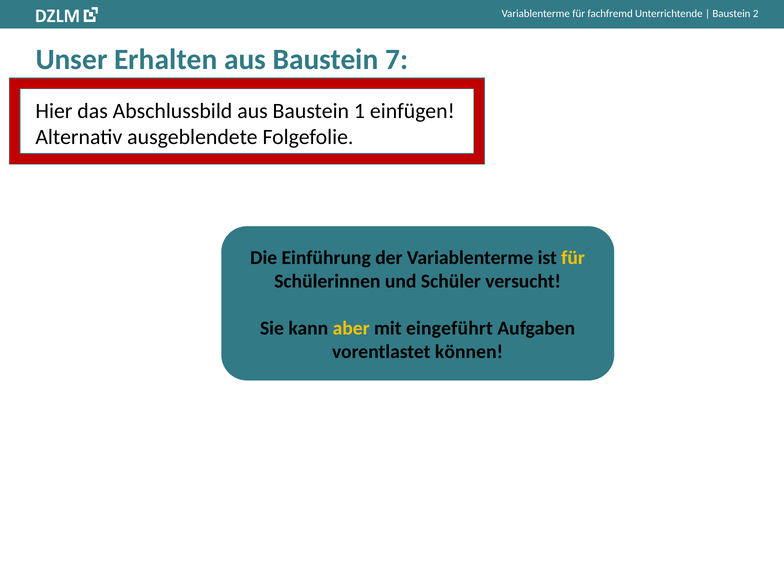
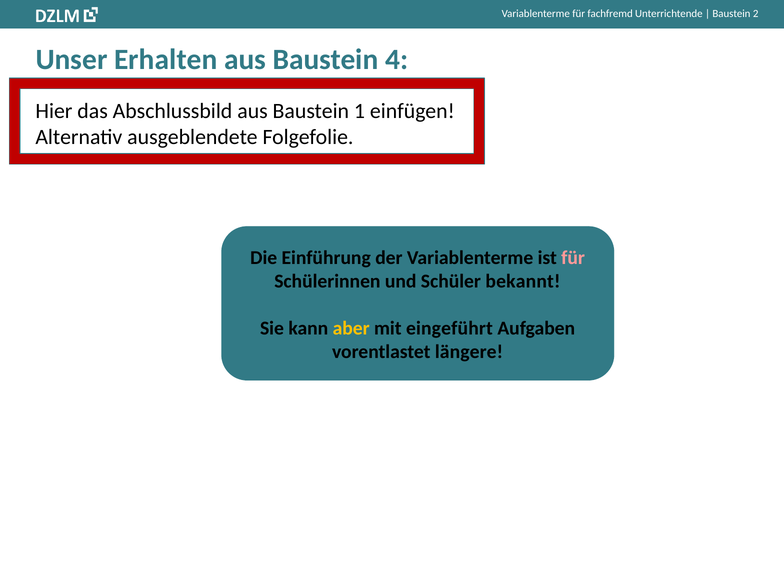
7: 7 -> 4
für at (573, 258) colour: yellow -> pink
versucht: versucht -> bekannt
können: können -> längere
